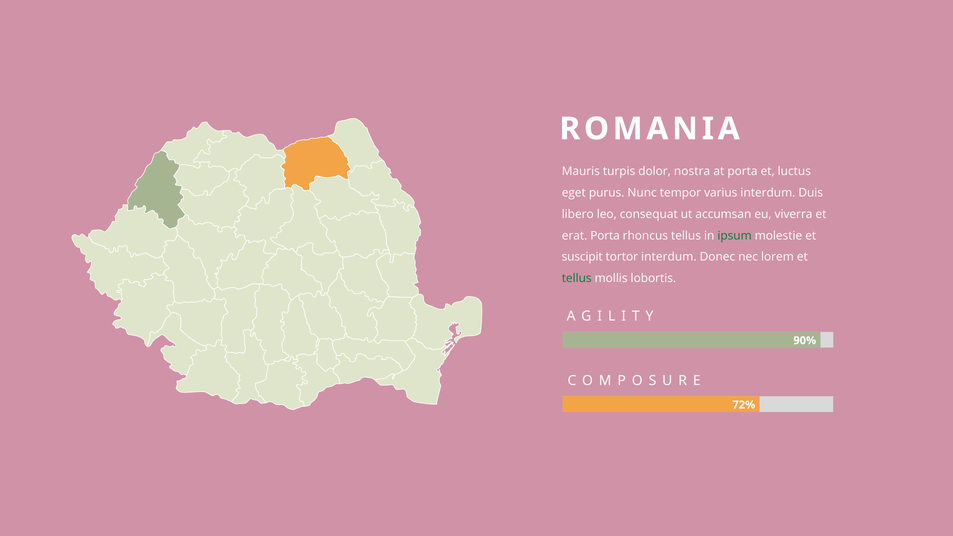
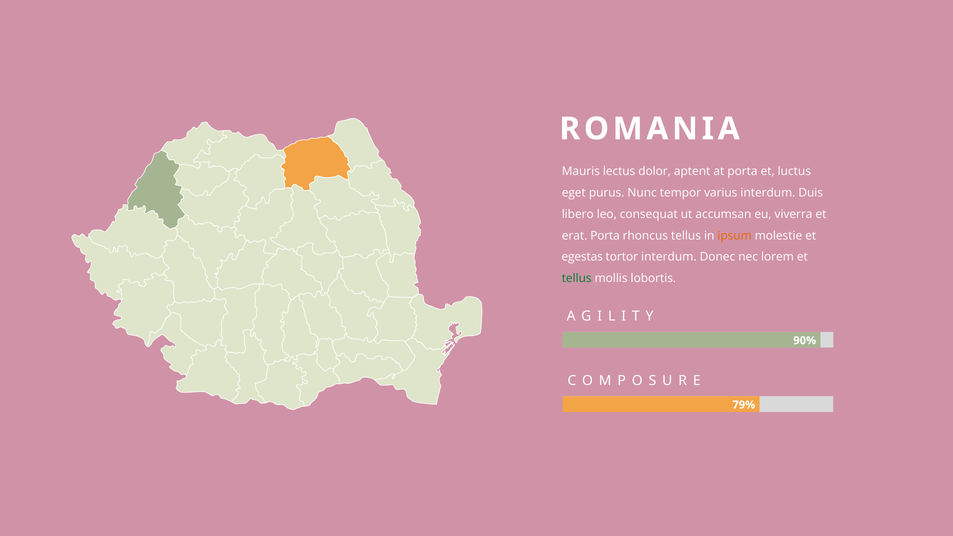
turpis: turpis -> lectus
nostra: nostra -> aptent
ipsum colour: green -> orange
suscipit: suscipit -> egestas
72%: 72% -> 79%
